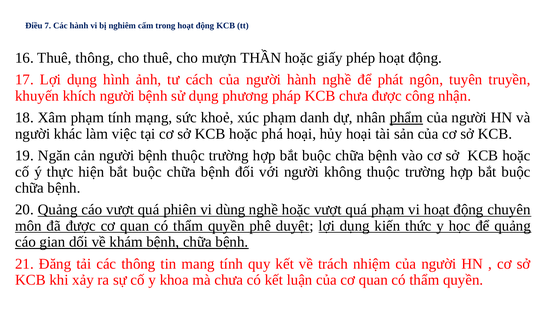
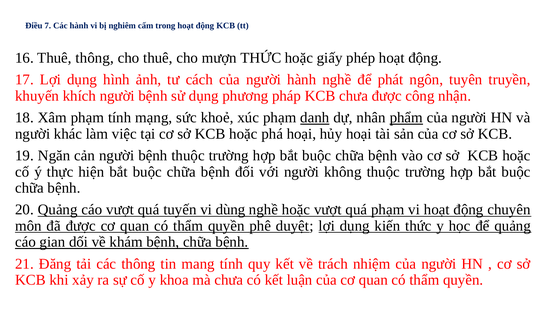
mượn THẦN: THẦN -> THỨC
danh underline: none -> present
phiên: phiên -> tuyến
